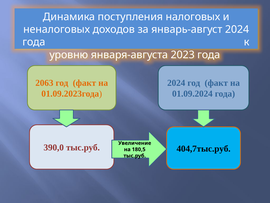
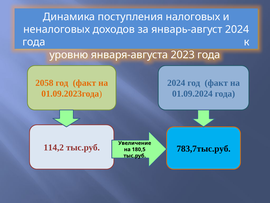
2063: 2063 -> 2058
390,0: 390,0 -> 114,2
404,7тыс.руб: 404,7тыс.руб -> 783,7тыс.руб
